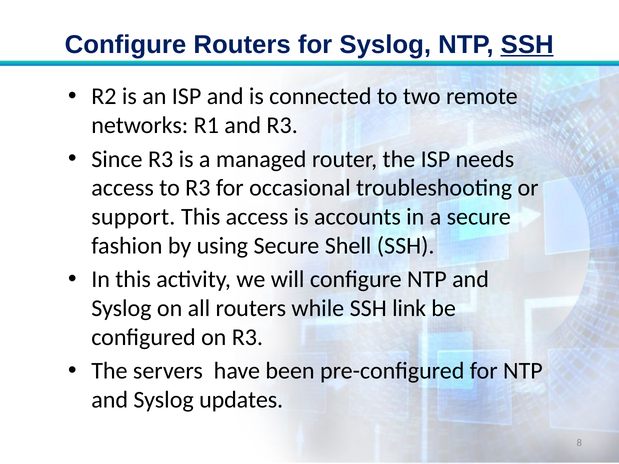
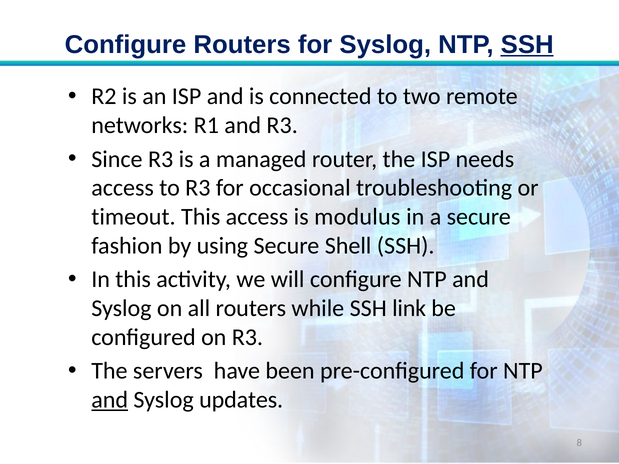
support: support -> timeout
accounts: accounts -> modulus
and at (110, 400) underline: none -> present
